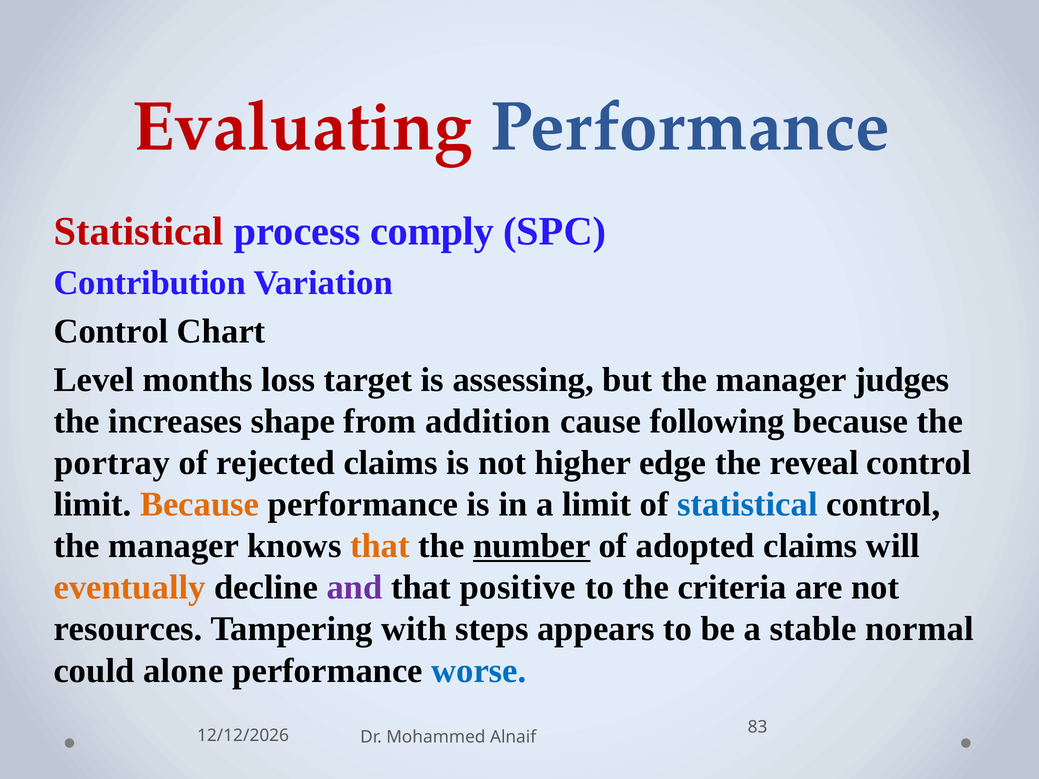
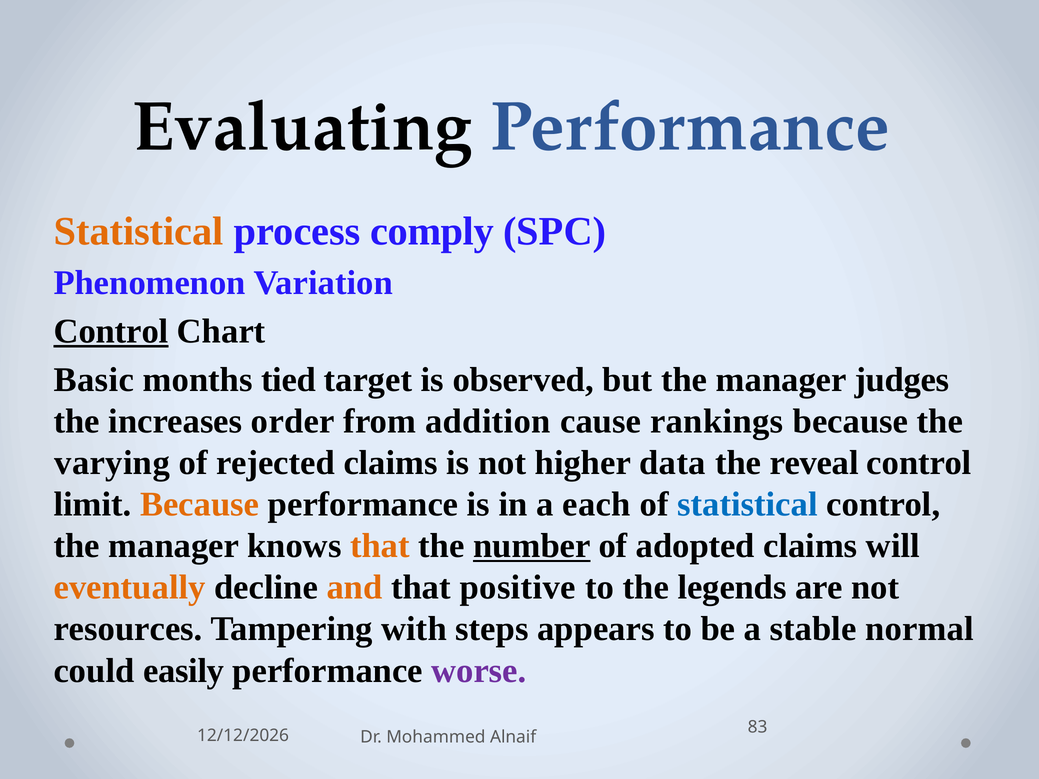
Evaluating colour: red -> black
Statistical at (139, 231) colour: red -> orange
Contribution: Contribution -> Phenomenon
Control at (111, 331) underline: none -> present
Level: Level -> Basic
loss: loss -> tied
assessing: assessing -> observed
shape: shape -> order
following: following -> rankings
portray: portray -> varying
edge: edge -> data
a limit: limit -> each
and colour: purple -> orange
criteria: criteria -> legends
alone: alone -> easily
worse colour: blue -> purple
